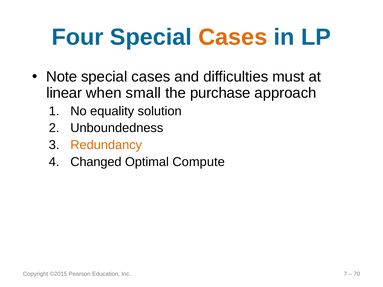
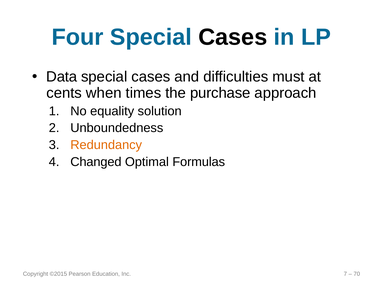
Cases at (233, 37) colour: orange -> black
Note: Note -> Data
linear: linear -> cents
small: small -> times
Compute: Compute -> Formulas
